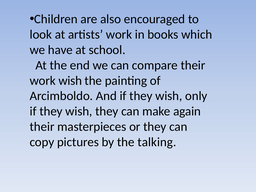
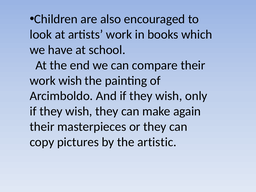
talking: talking -> artistic
